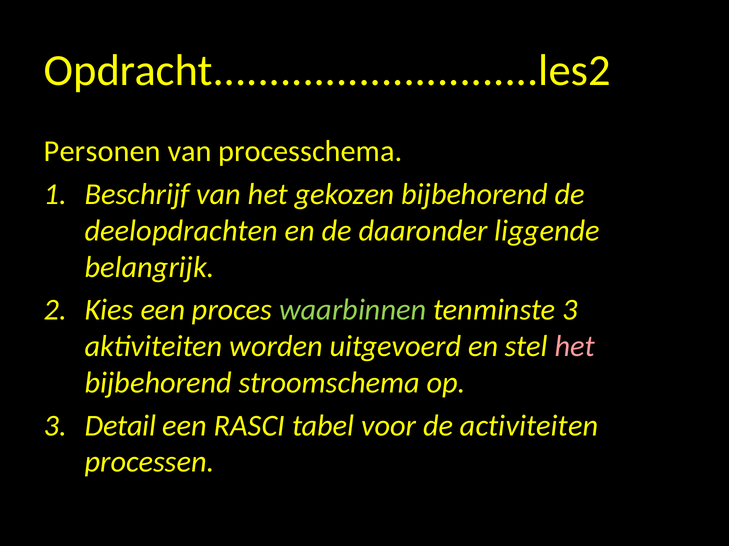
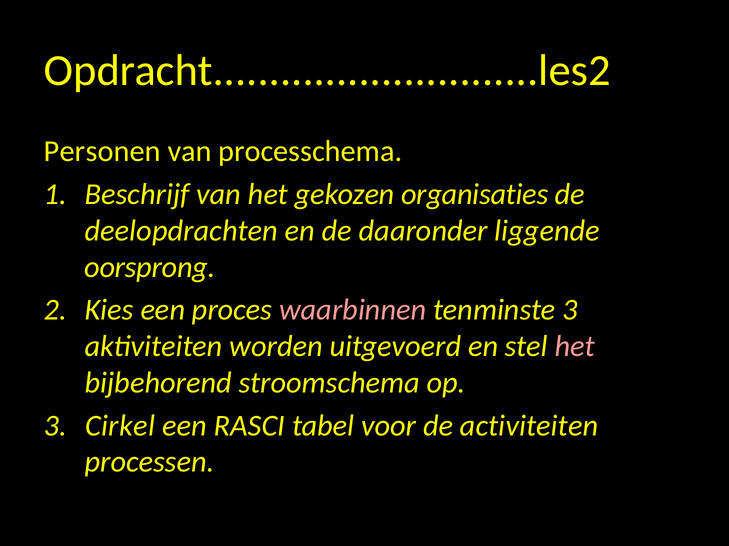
gekozen bijbehorend: bijbehorend -> organisaties
belangrijk: belangrijk -> oorsprong
waarbinnen colour: light green -> pink
Detail: Detail -> Cirkel
